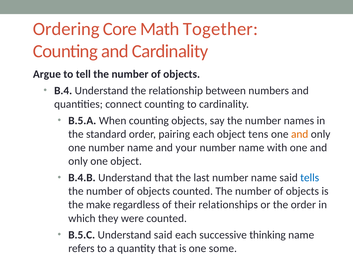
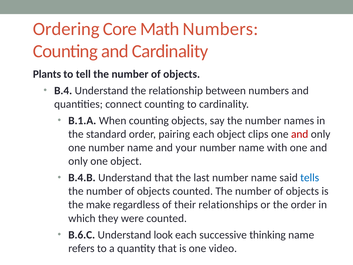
Math Together: Together -> Numbers
Argue: Argue -> Plants
B.5.A: B.5.A -> B.1.A
tens: tens -> clips
and at (300, 134) colour: orange -> red
B.5.C: B.5.C -> B.6.C
Understand said: said -> look
some: some -> video
